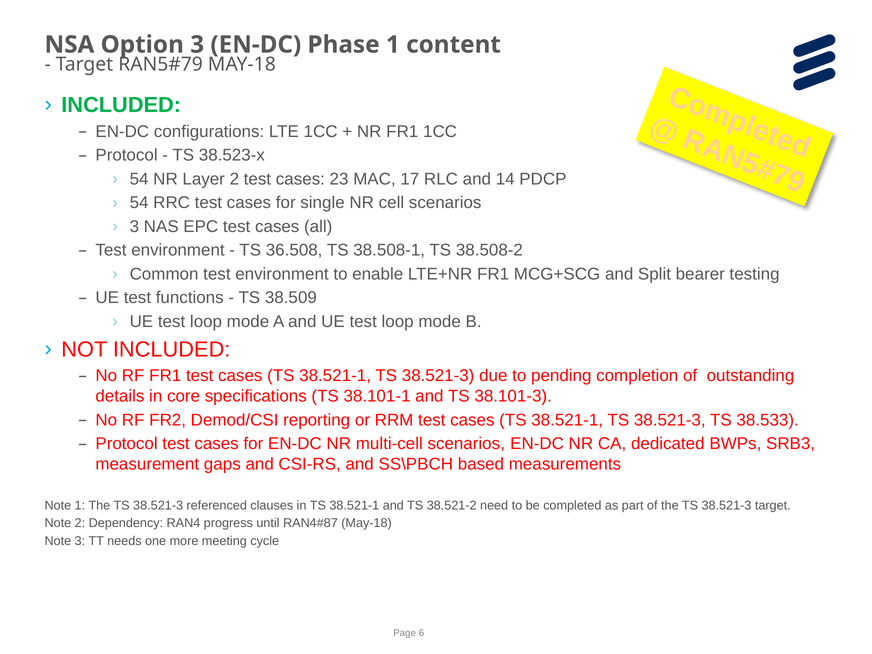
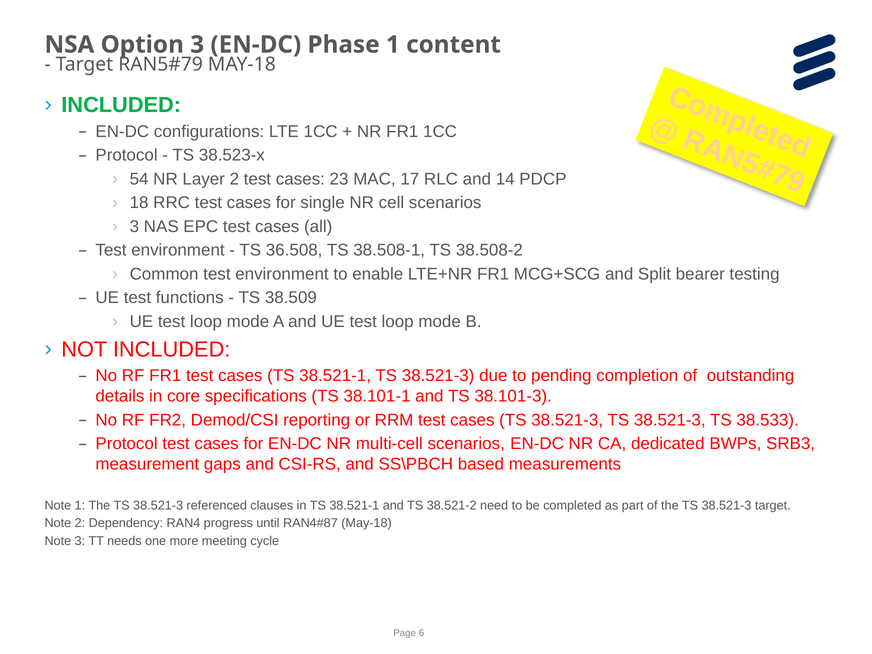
54 at (139, 203): 54 -> 18
38.521-1 at (567, 420): 38.521-1 -> 38.521-3
